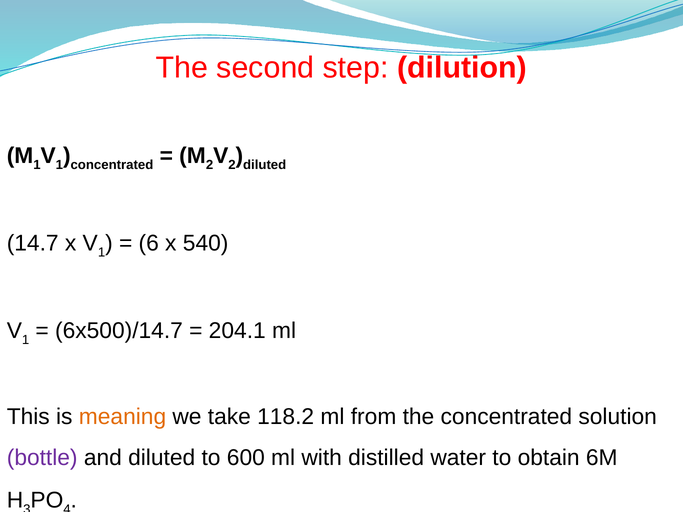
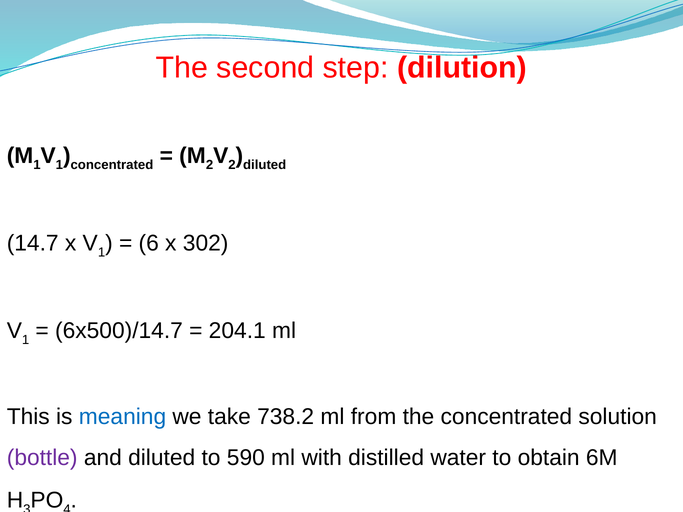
540: 540 -> 302
meaning colour: orange -> blue
118.2: 118.2 -> 738.2
600: 600 -> 590
